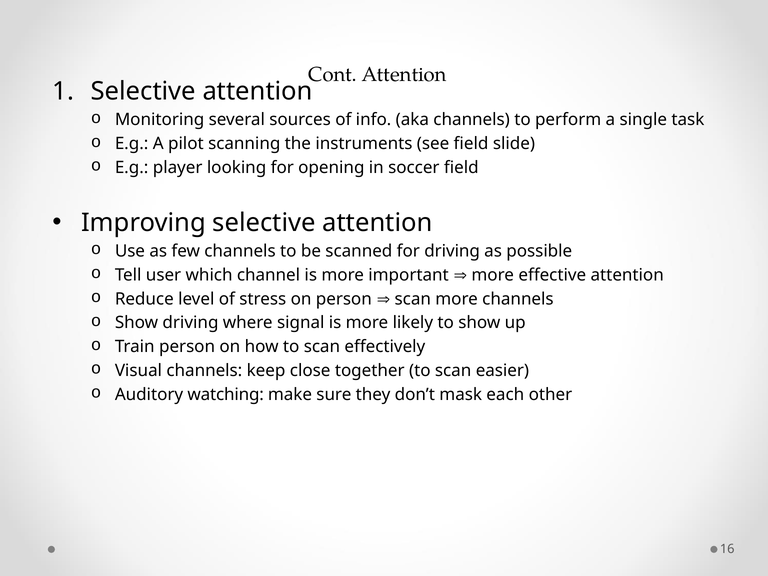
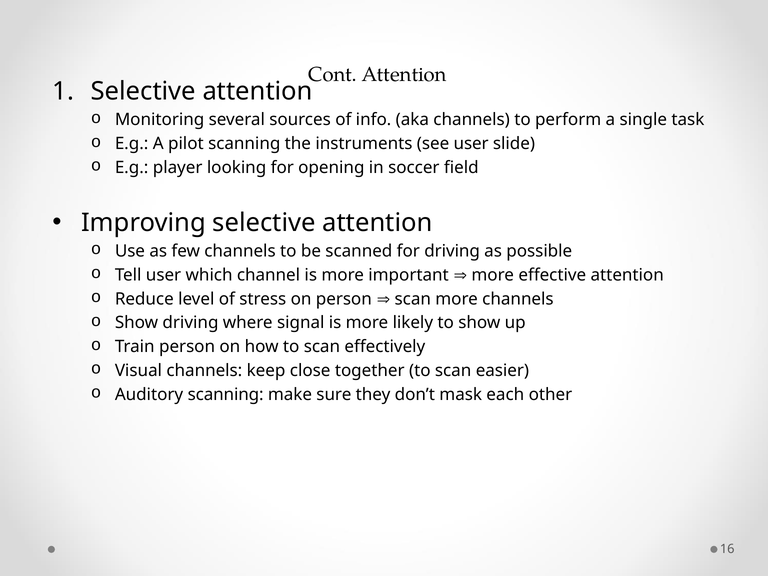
see field: field -> user
Auditory watching: watching -> scanning
